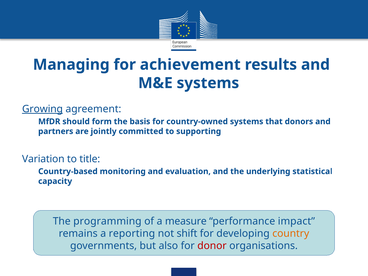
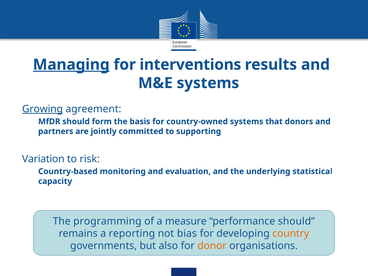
Managing underline: none -> present
achievement: achievement -> interventions
title: title -> risk
performance impact: impact -> should
shift: shift -> bias
donor colour: red -> orange
